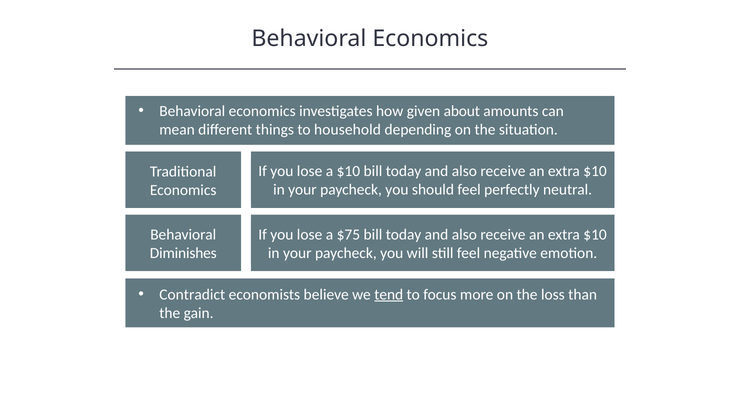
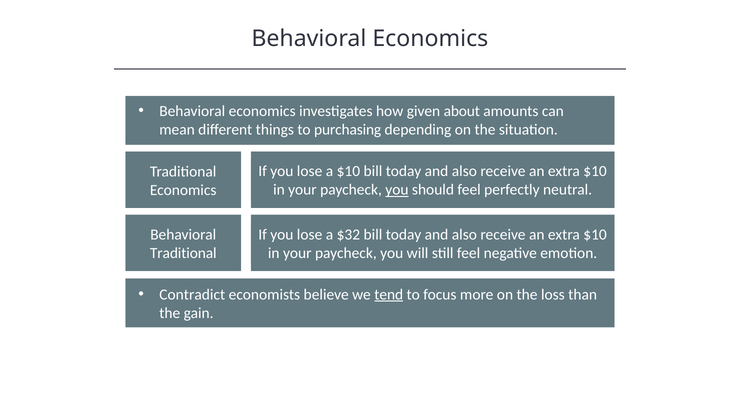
household: household -> purchasing
you at (397, 190) underline: none -> present
$75: $75 -> $32
Diminishes at (183, 253): Diminishes -> Traditional
